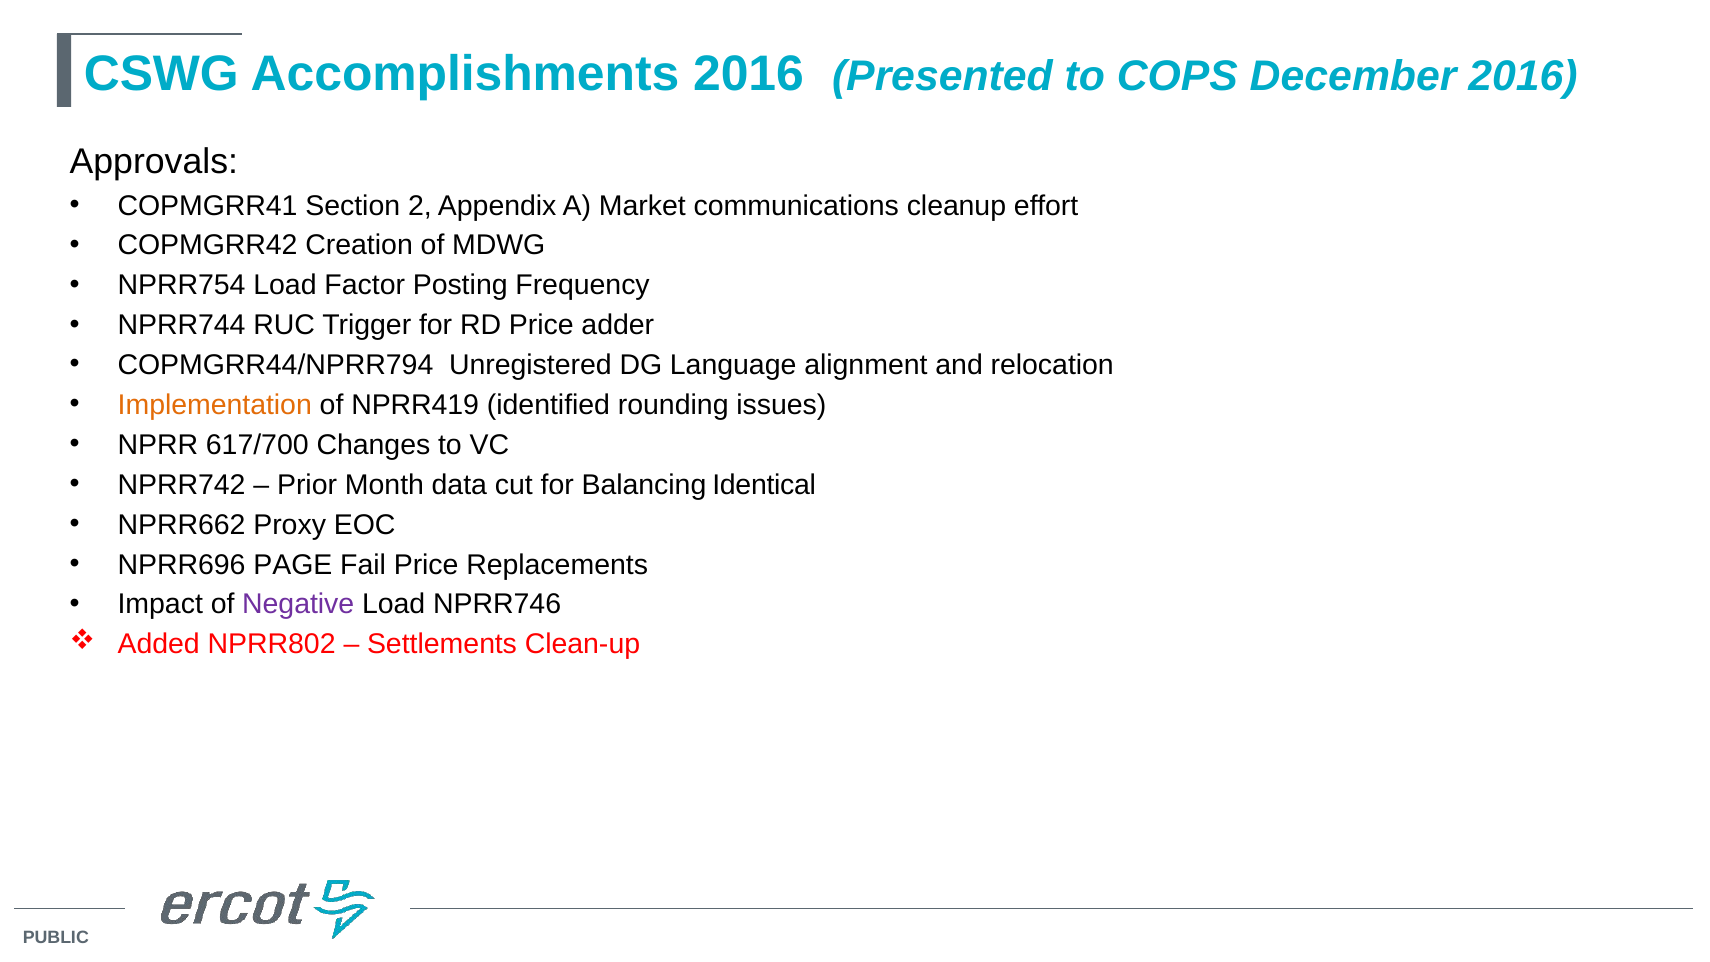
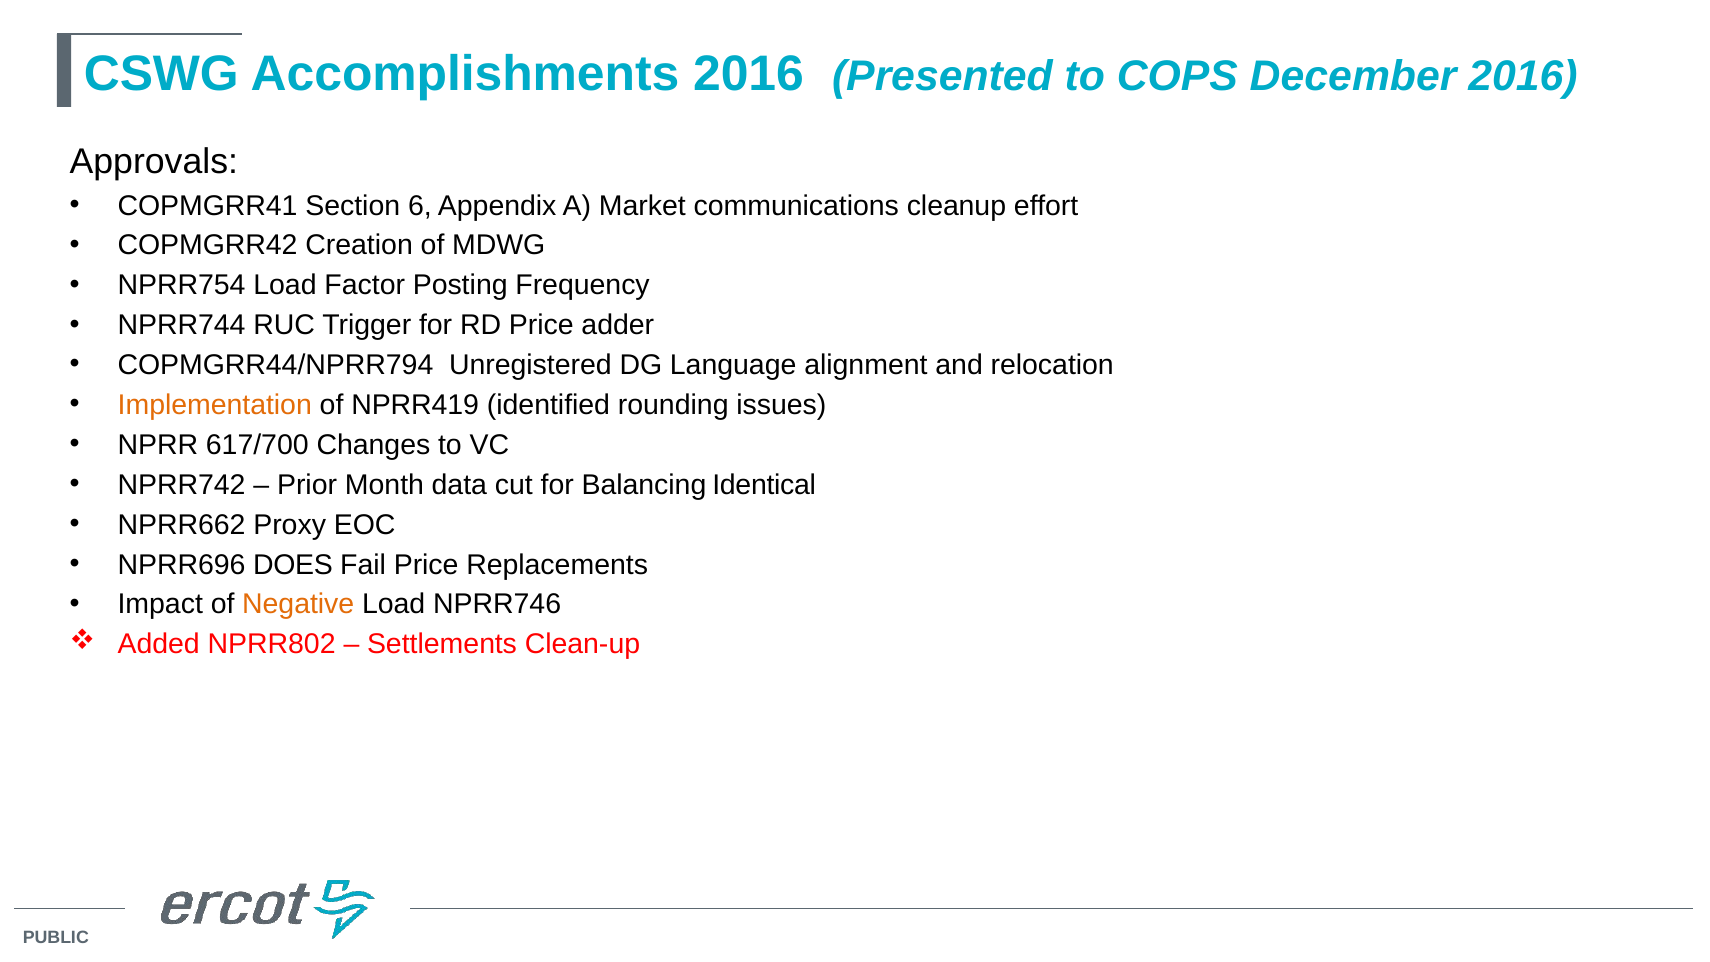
2: 2 -> 6
PAGE: PAGE -> DOES
Negative colour: purple -> orange
